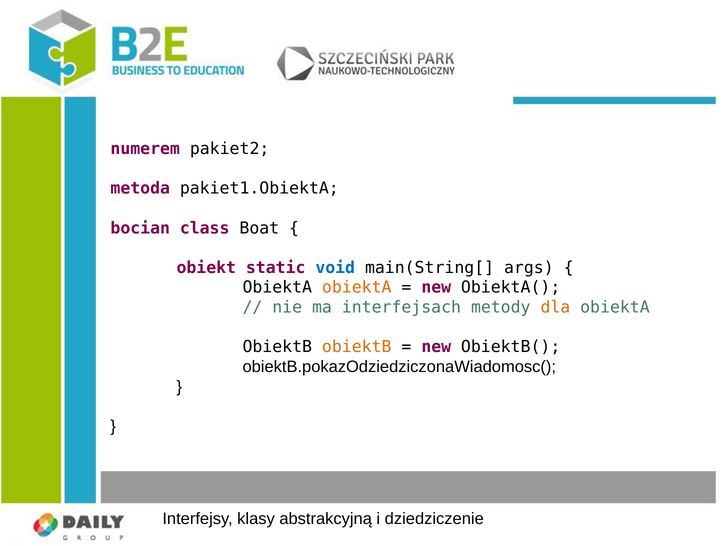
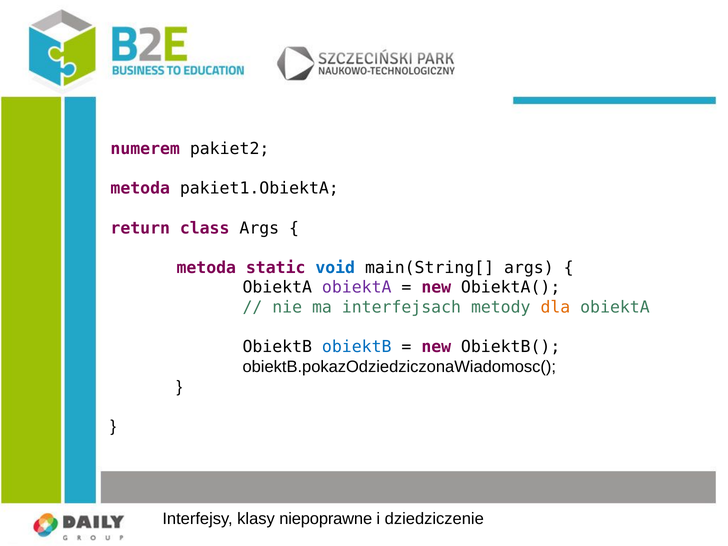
bocian: bocian -> return
class Boat: Boat -> Args
obiekt at (206, 268): obiekt -> metoda
obiektA at (357, 287) colour: orange -> purple
obiektB at (357, 347) colour: orange -> blue
abstrakcyjną: abstrakcyjną -> niepoprawne
